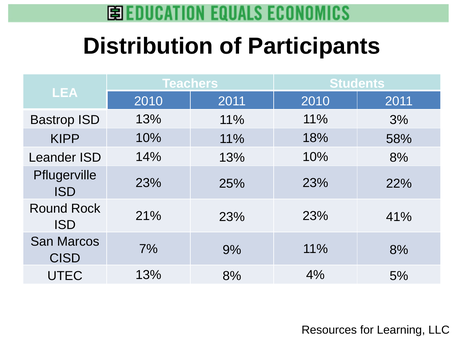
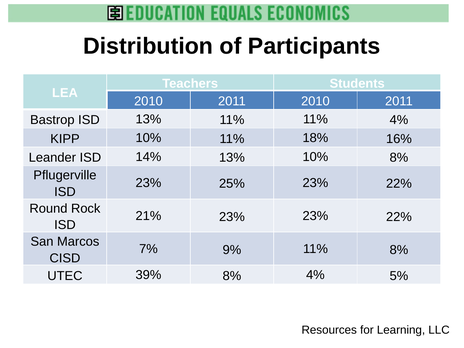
11% 3%: 3% -> 4%
58%: 58% -> 16%
23% 23% 41%: 41% -> 22%
UTEC 13%: 13% -> 39%
